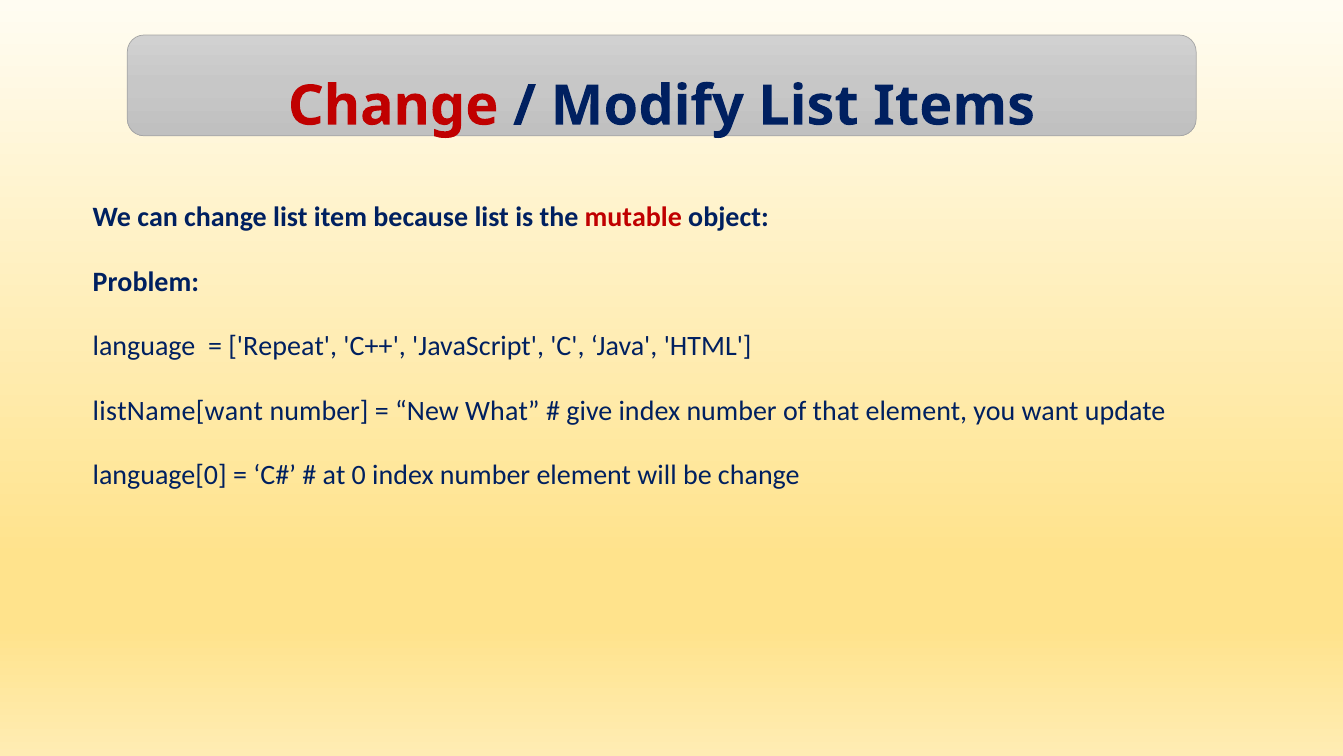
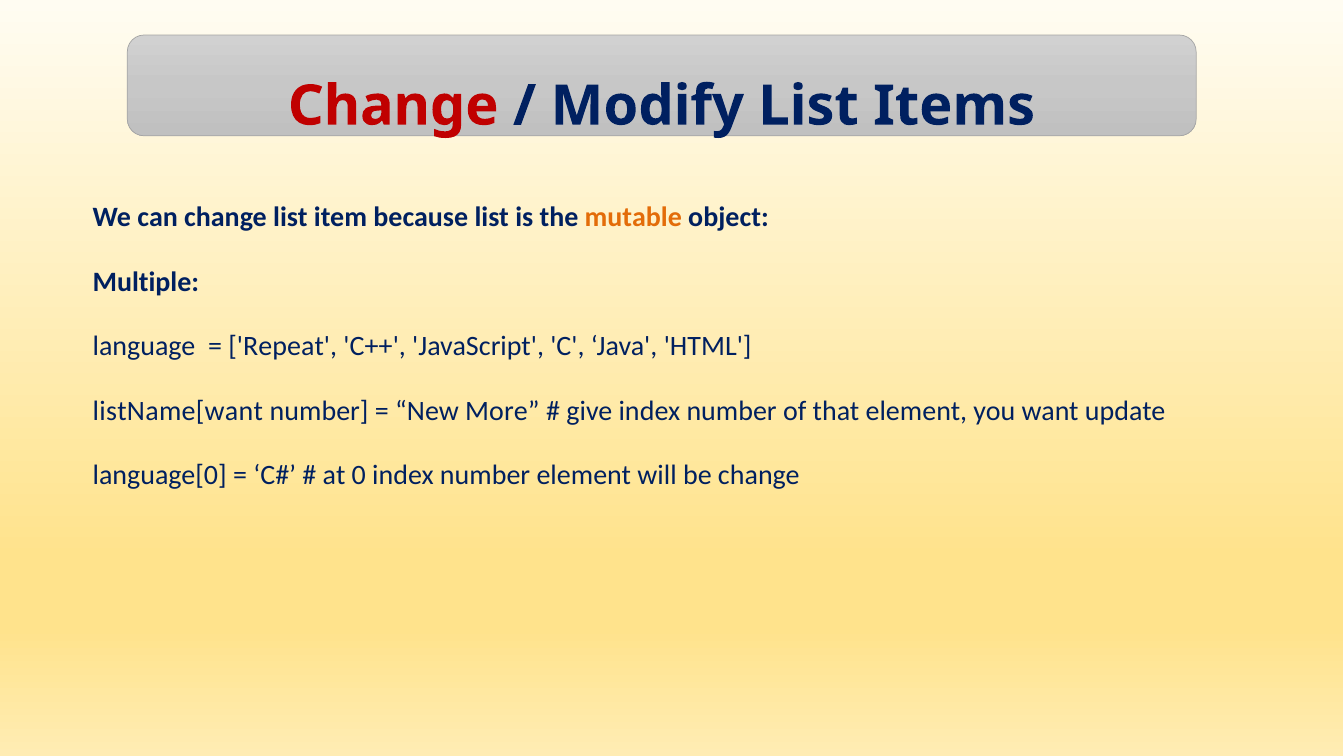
mutable colour: red -> orange
Problem: Problem -> Multiple
What: What -> More
